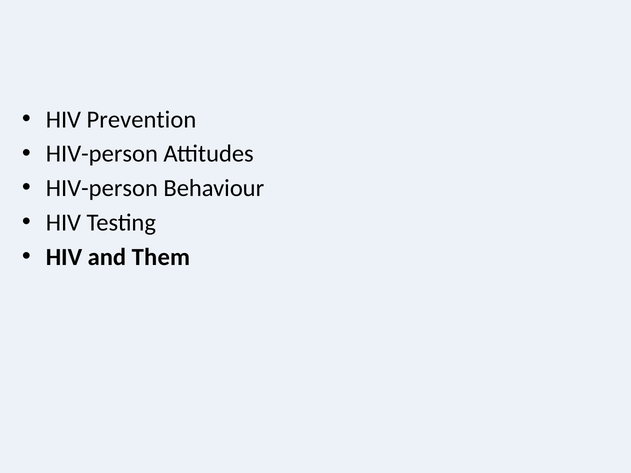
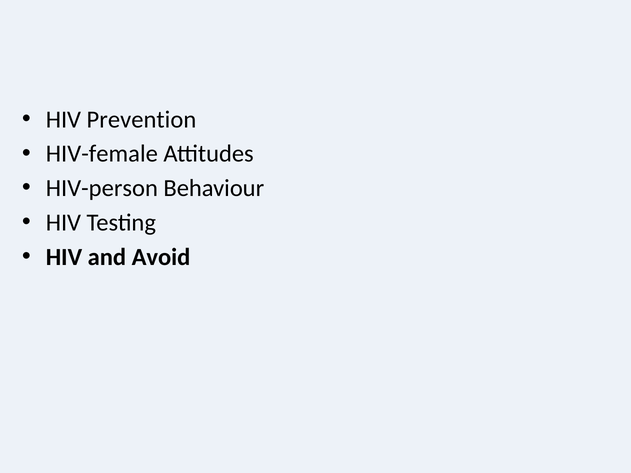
HIV-person at (102, 154): HIV-person -> HIV-female
Them: Them -> Avoid
